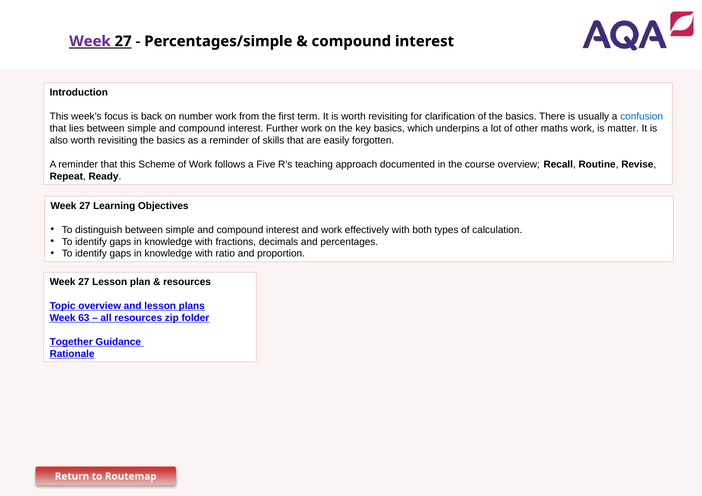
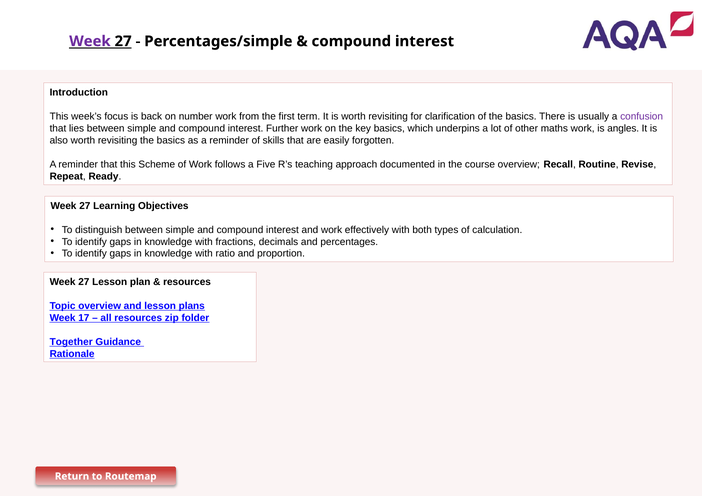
confusion colour: blue -> purple
matter: matter -> angles
63: 63 -> 17
